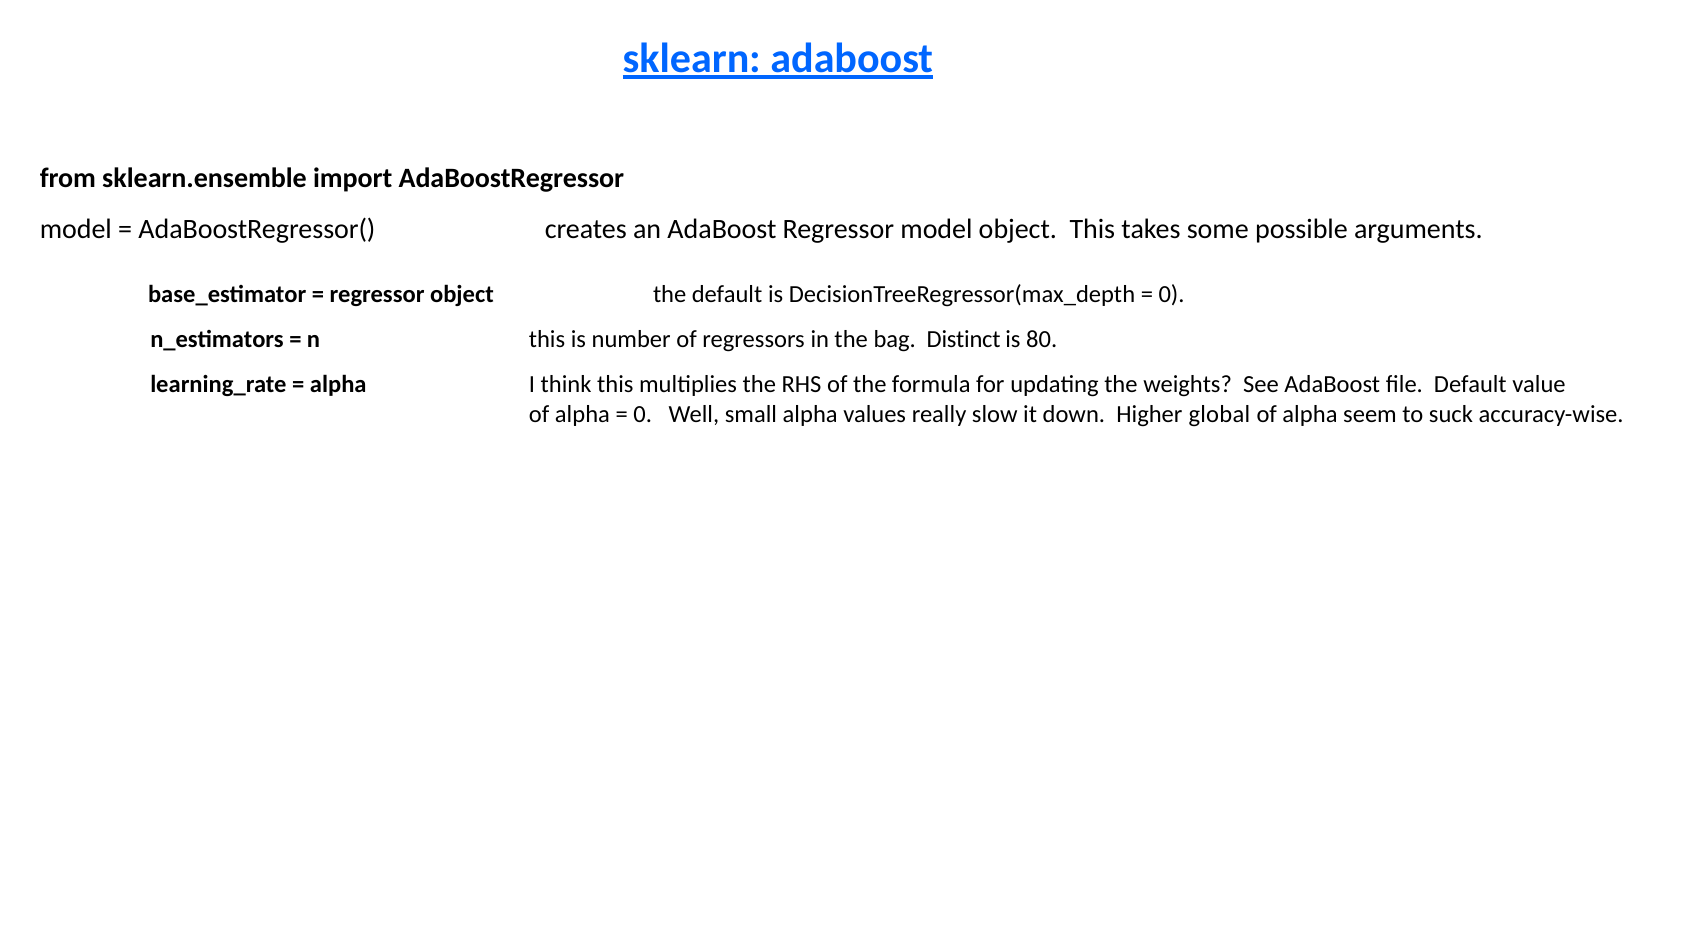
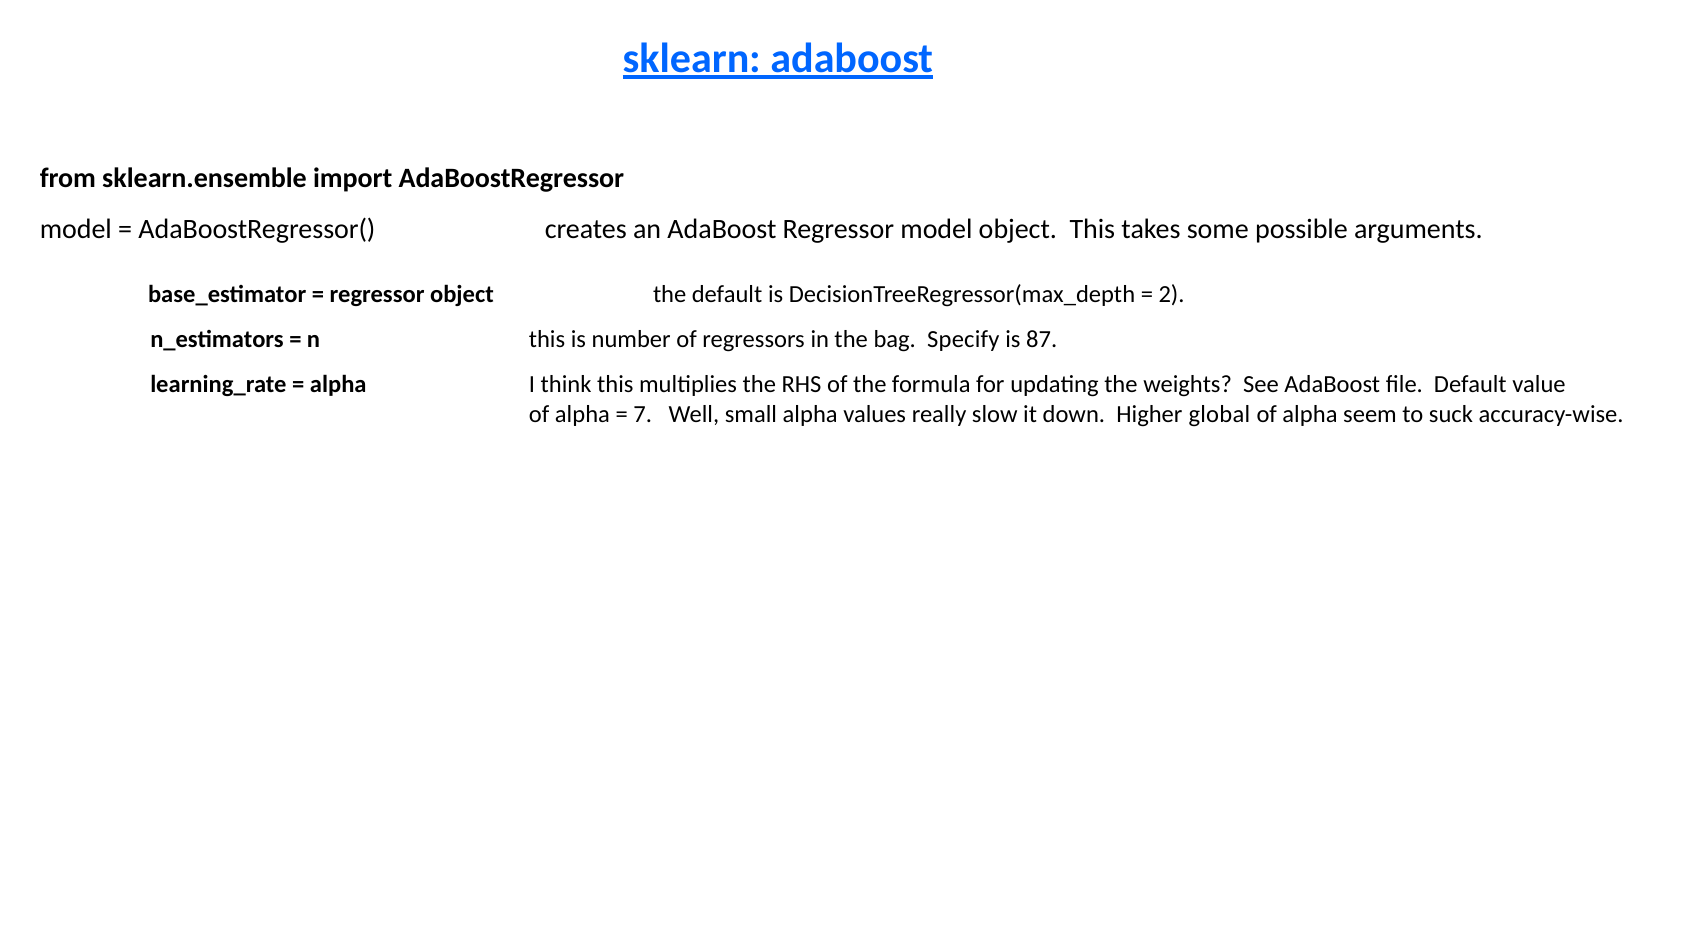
0 at (1172, 294): 0 -> 2
Distinct: Distinct -> Specify
80: 80 -> 87
0 at (643, 414): 0 -> 7
